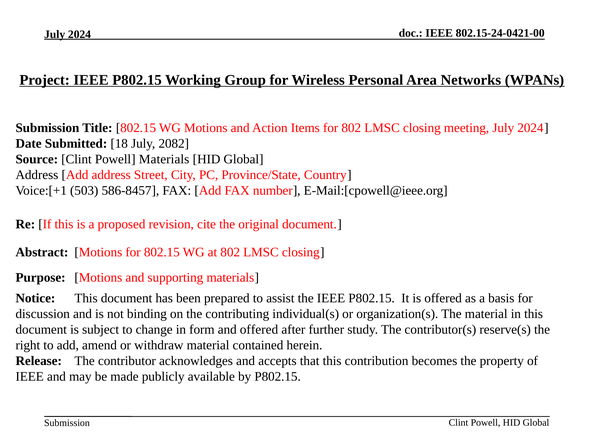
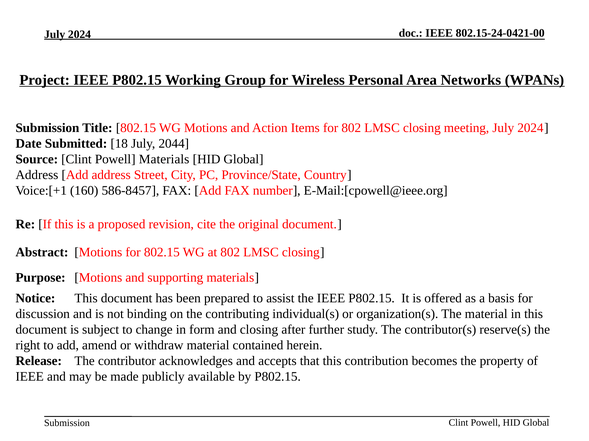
2082: 2082 -> 2044
503: 503 -> 160
and offered: offered -> closing
